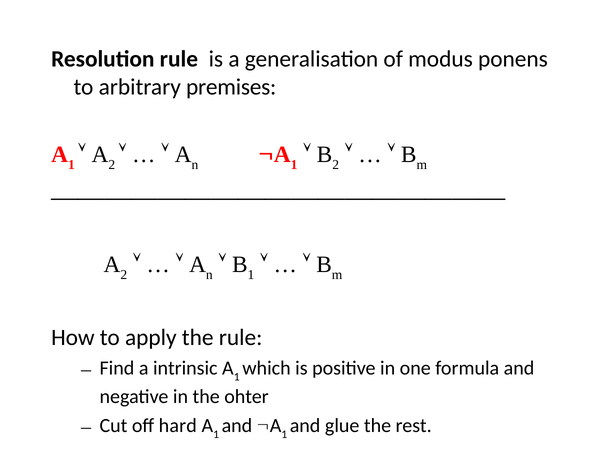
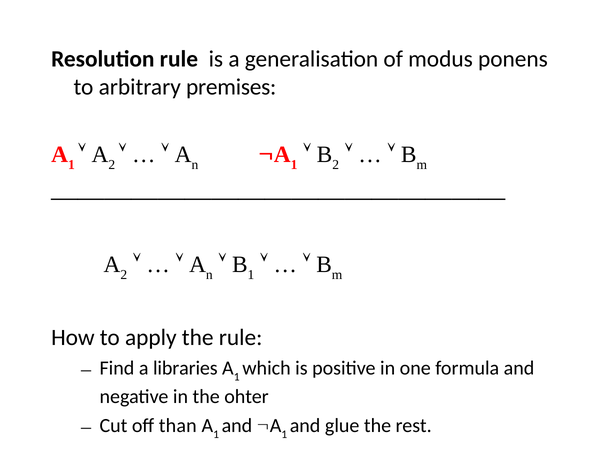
intrinsic: intrinsic -> libraries
hard: hard -> than
